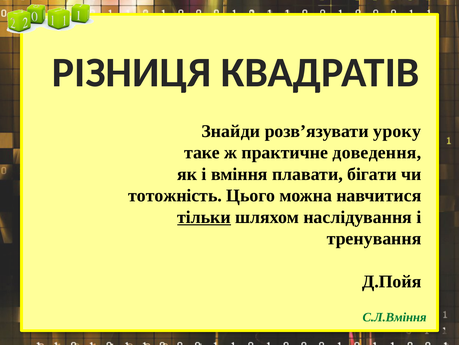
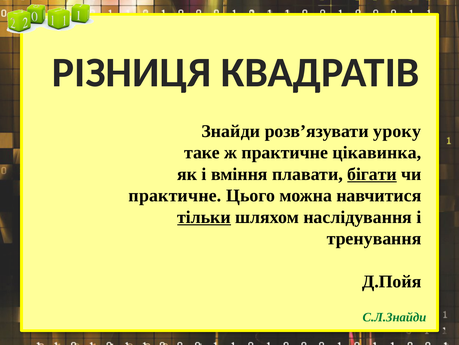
доведення: доведення -> цікавинка
бігати underline: none -> present
тотожність at (175, 195): тотожність -> практичне
С.Л.Вміння: С.Л.Вміння -> С.Л.Знайди
